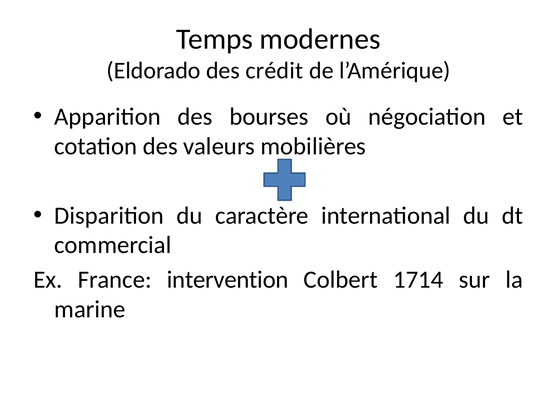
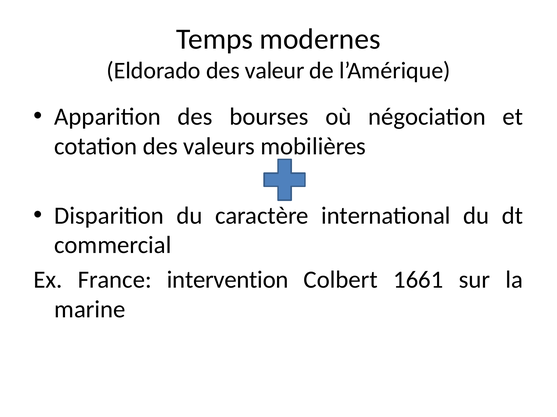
crédit: crédit -> valeur
1714: 1714 -> 1661
